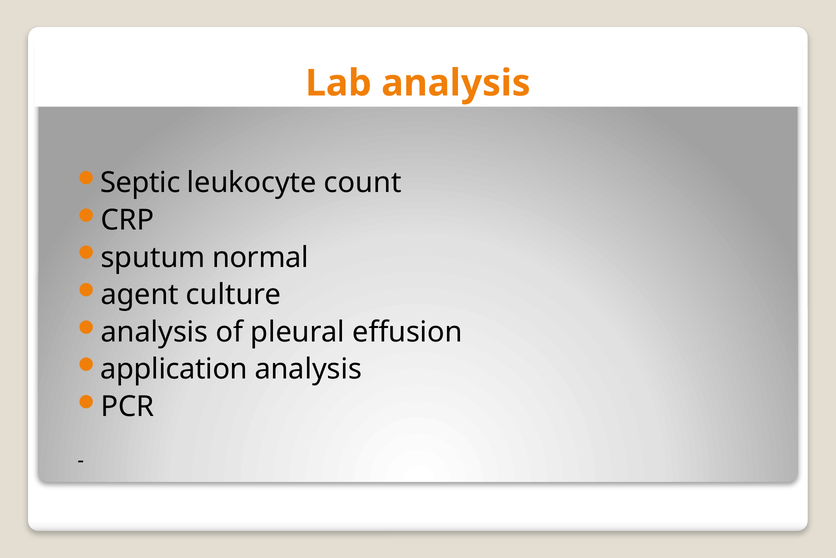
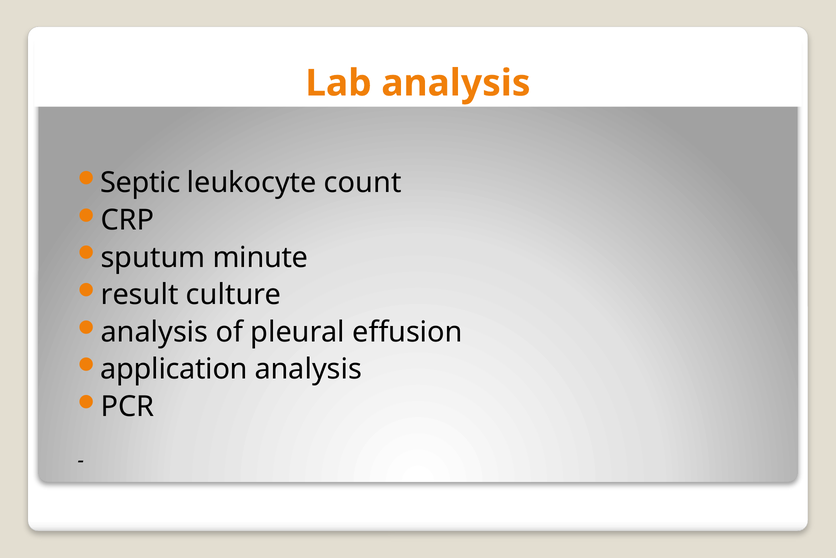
normal: normal -> minute
agent: agent -> result
